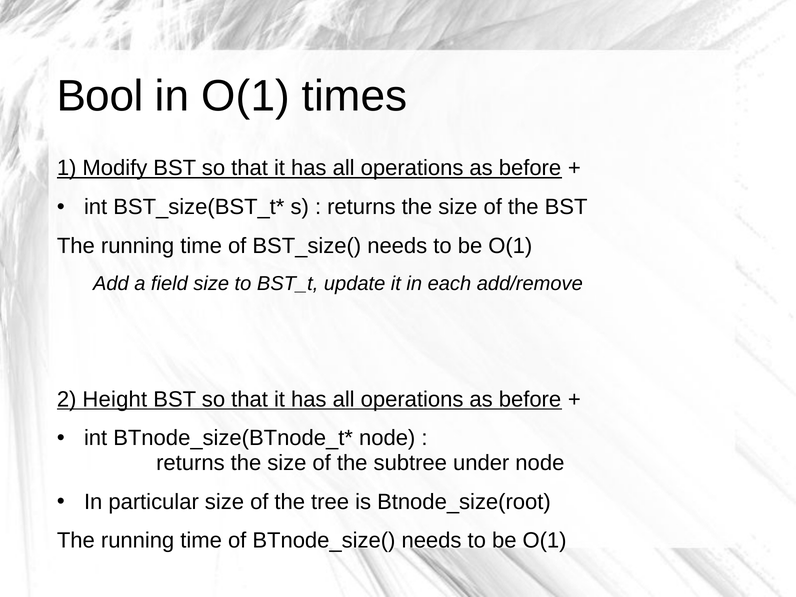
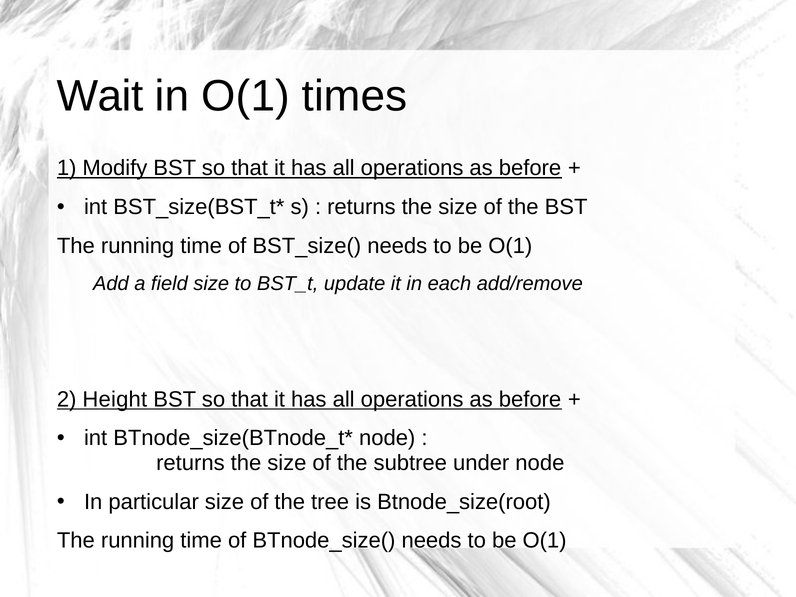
Bool: Bool -> Wait
